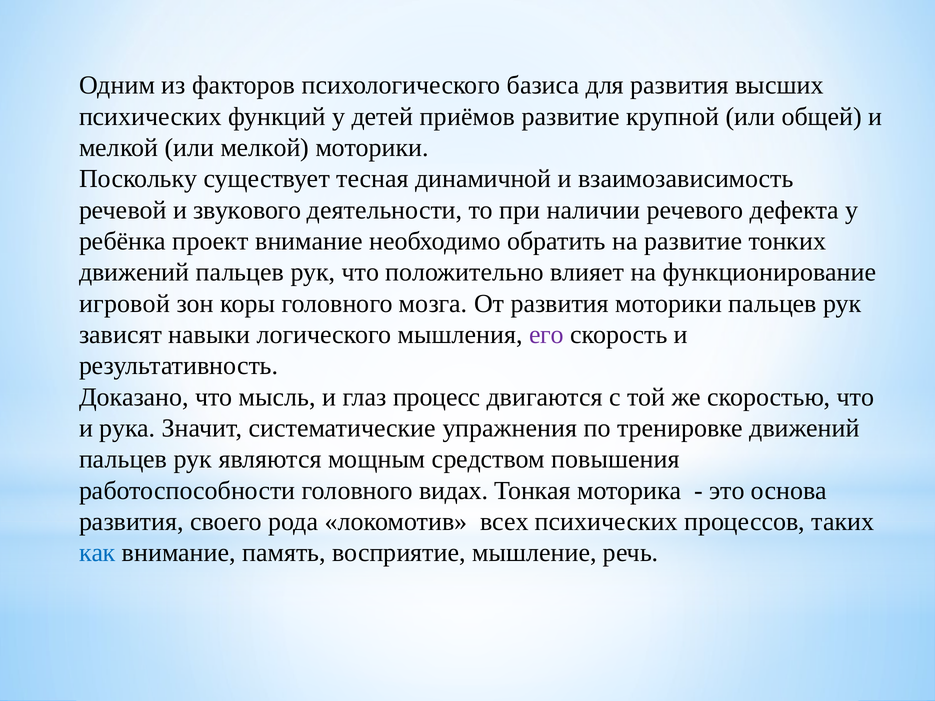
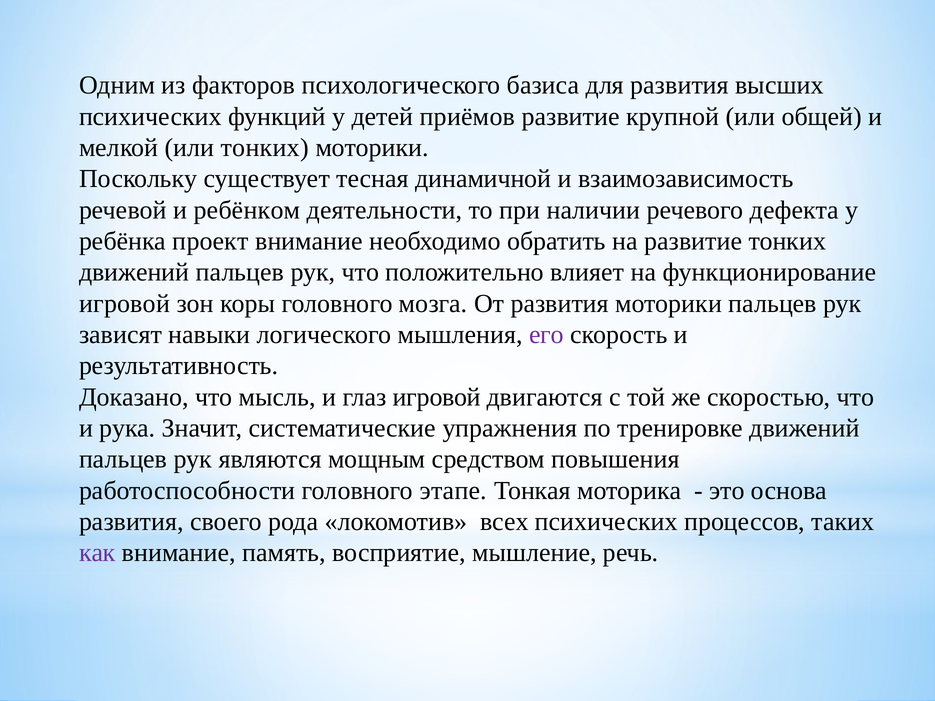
или мелкой: мелкой -> тонких
звукового: звукового -> ребёнком
глаз процесс: процесс -> игровой
видах: видах -> этапе
как colour: blue -> purple
